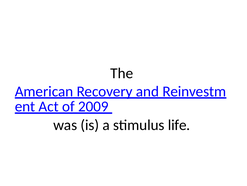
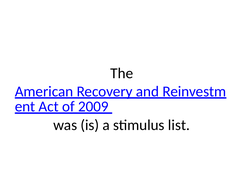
life: life -> list
